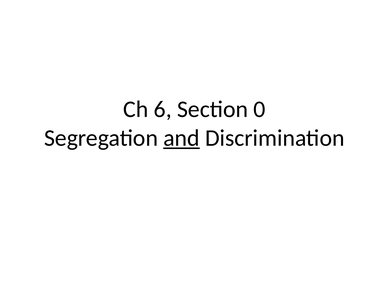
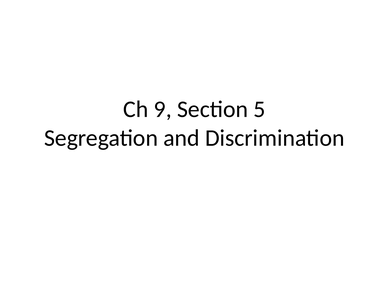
6: 6 -> 9
0: 0 -> 5
and underline: present -> none
